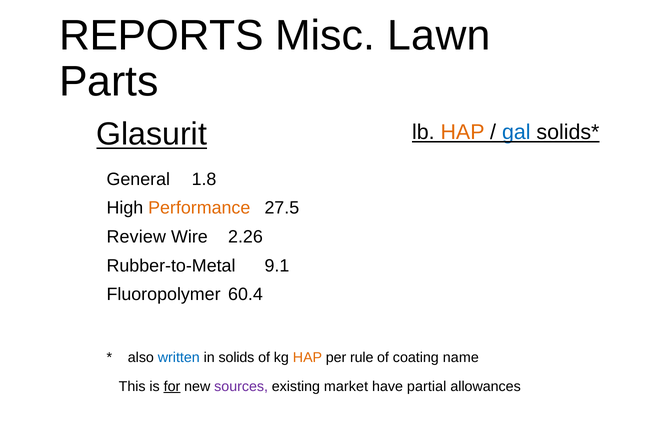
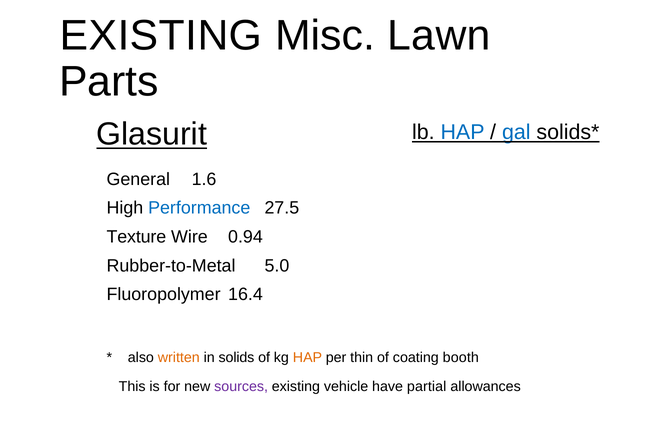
REPORTS at (161, 35): REPORTS -> EXISTING
HAP at (463, 133) colour: orange -> blue
1.8: 1.8 -> 1.6
Performance colour: orange -> blue
Review: Review -> Texture
2.26: 2.26 -> 0.94
9.1: 9.1 -> 5.0
60.4: 60.4 -> 16.4
written colour: blue -> orange
rule: rule -> thin
name: name -> booth
for underline: present -> none
market: market -> vehicle
